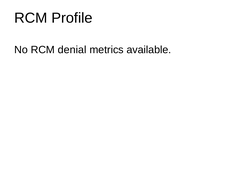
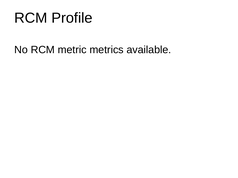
denial: denial -> metric
